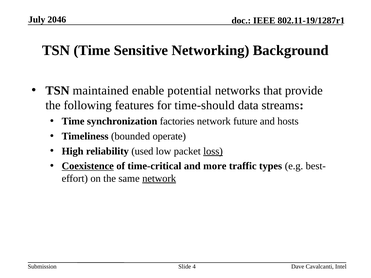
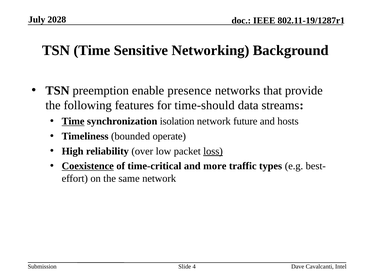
2046: 2046 -> 2028
maintained: maintained -> preemption
potential: potential -> presence
Time at (73, 121) underline: none -> present
factories: factories -> isolation
used: used -> over
network at (159, 179) underline: present -> none
